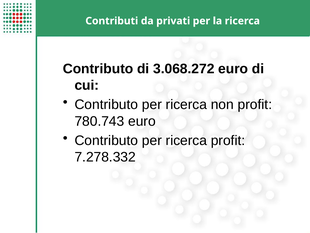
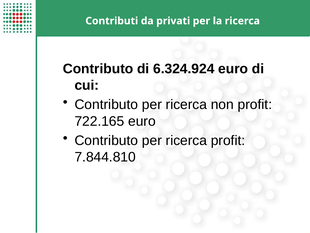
3.068.272: 3.068.272 -> 6.324.924
780.743: 780.743 -> 722.165
7.278.332: 7.278.332 -> 7.844.810
